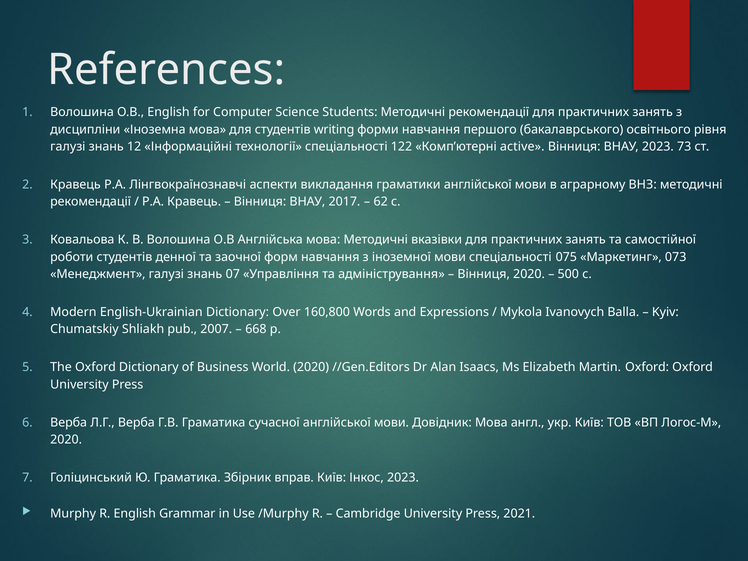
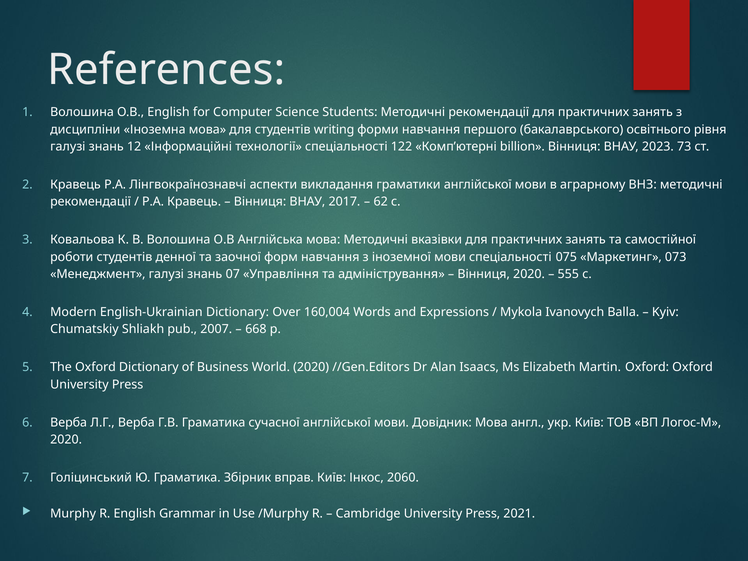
active: active -> billion
500: 500 -> 555
160,800: 160,800 -> 160,004
Інкос 2023: 2023 -> 2060
